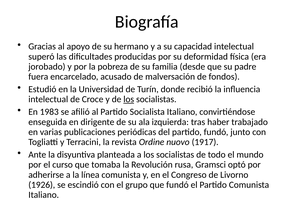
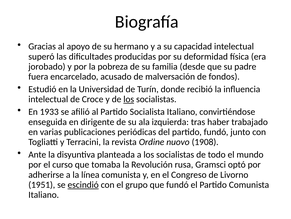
1983: 1983 -> 1933
1917: 1917 -> 1908
1926: 1926 -> 1951
escindió underline: none -> present
